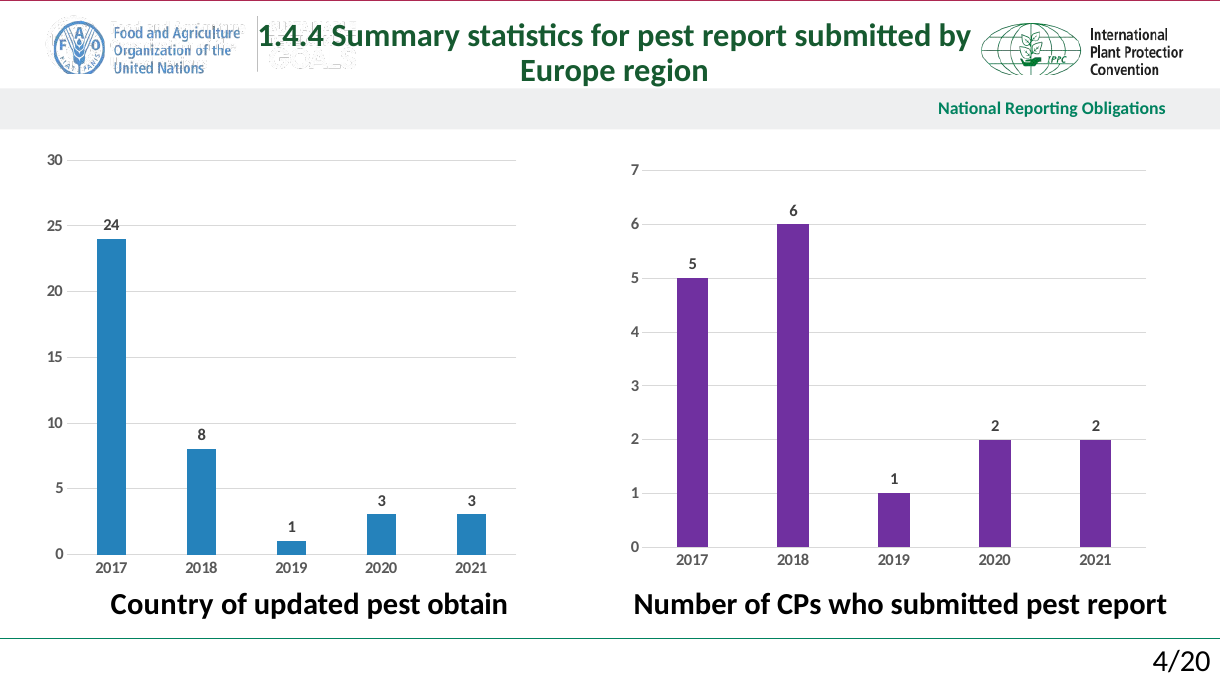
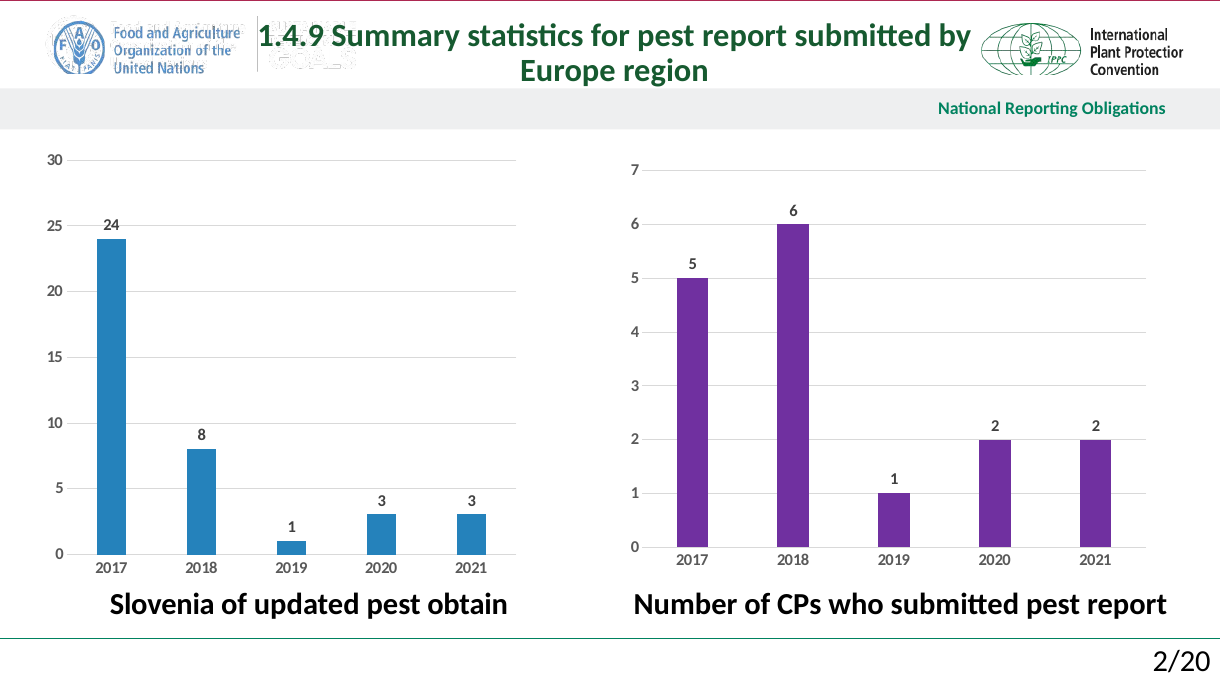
1.4.4: 1.4.4 -> 1.4.9
Country: Country -> Slovenia
4/20: 4/20 -> 2/20
